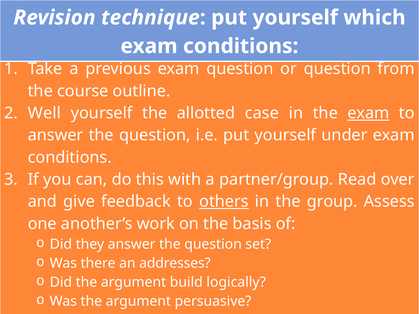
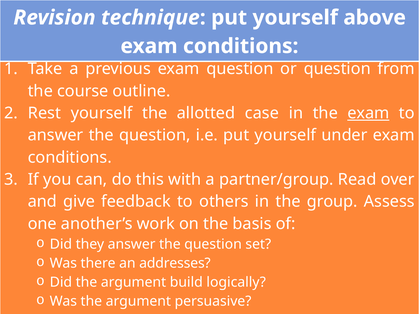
which: which -> above
Well: Well -> Rest
others underline: present -> none
